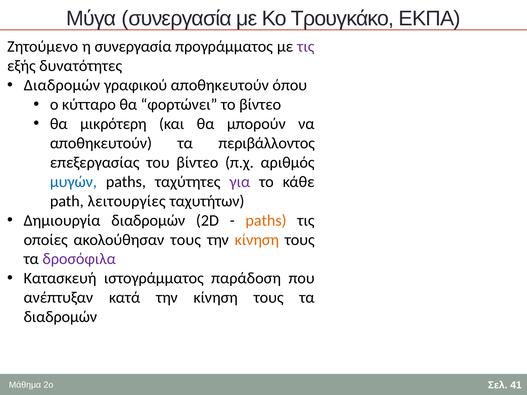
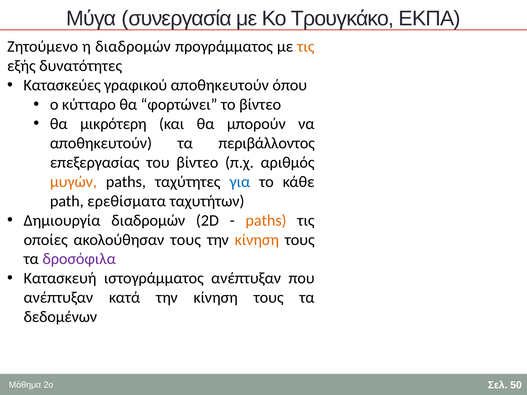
η συνεργασία: συνεργασία -> διαδρομών
τις at (306, 47) colour: purple -> orange
Διαδρομών at (62, 85): Διαδρομών -> Κατασκεύες
μυγών colour: blue -> orange
για colour: purple -> blue
λειτουργίες: λειτουργίες -> ερεθίσματα
ιστογράμματος παράδοση: παράδοση -> ανέπτυξαν
διαδρομών at (60, 317): διαδρομών -> δεδομένων
41: 41 -> 50
